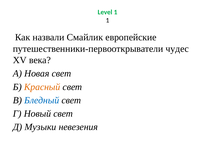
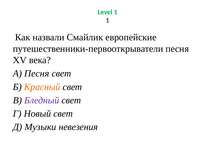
путешественники-первооткрыватели чудес: чудес -> песня
А Новая: Новая -> Песня
Бледный colour: blue -> purple
